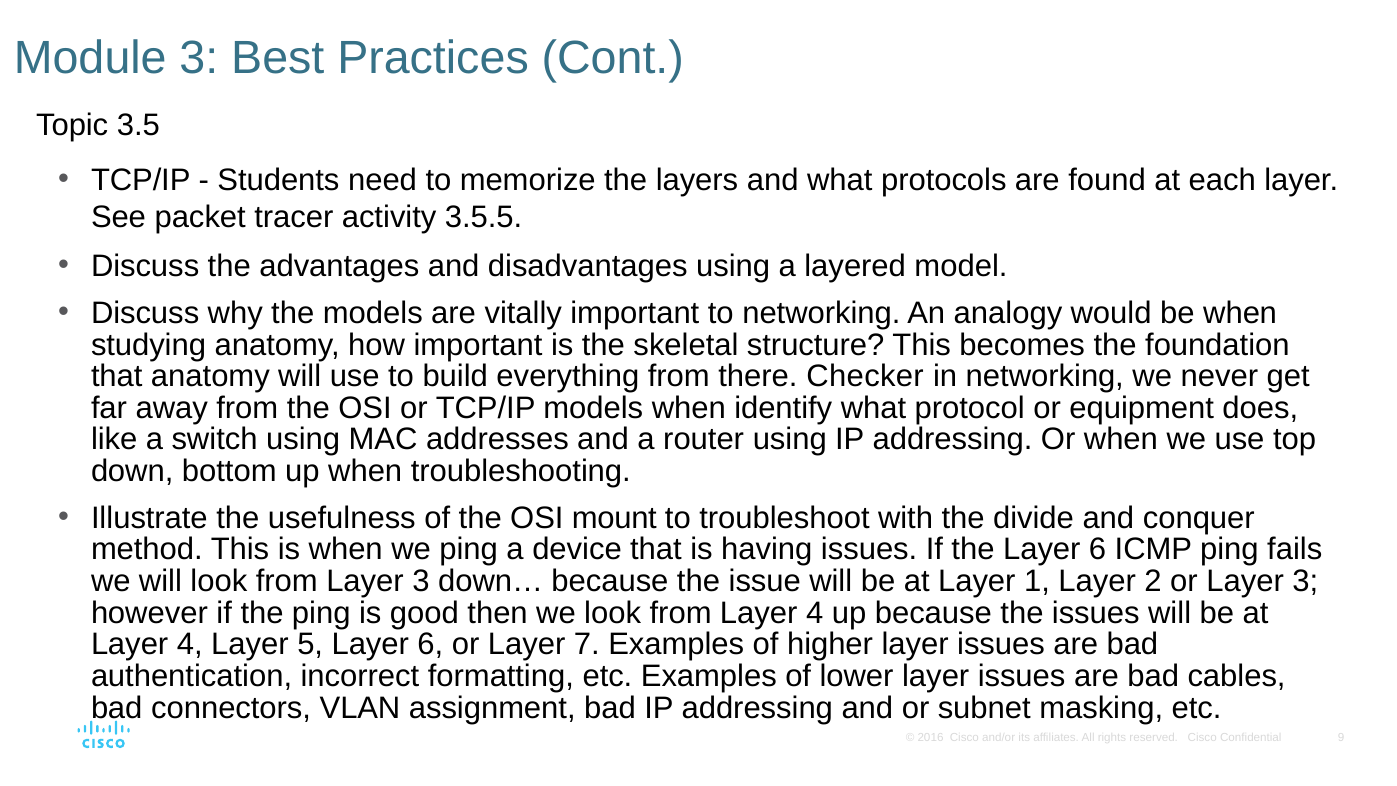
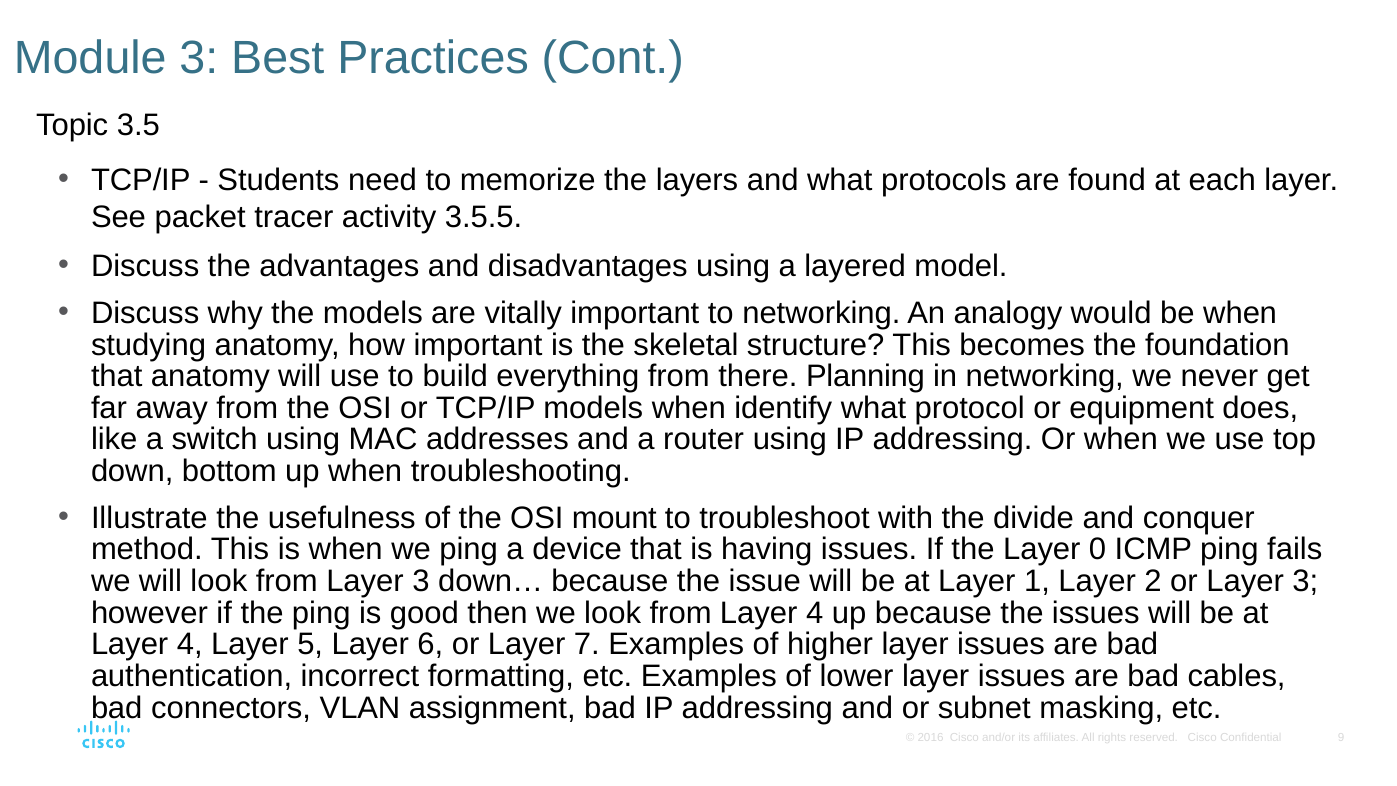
Checker: Checker -> Planning
the Layer 6: 6 -> 0
